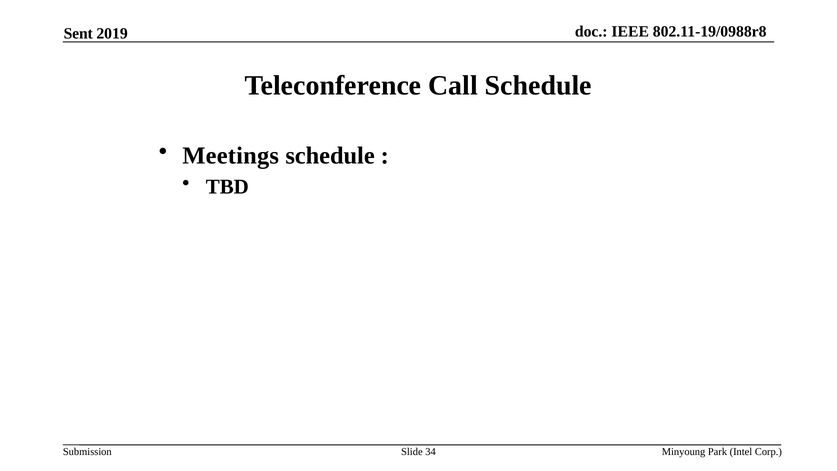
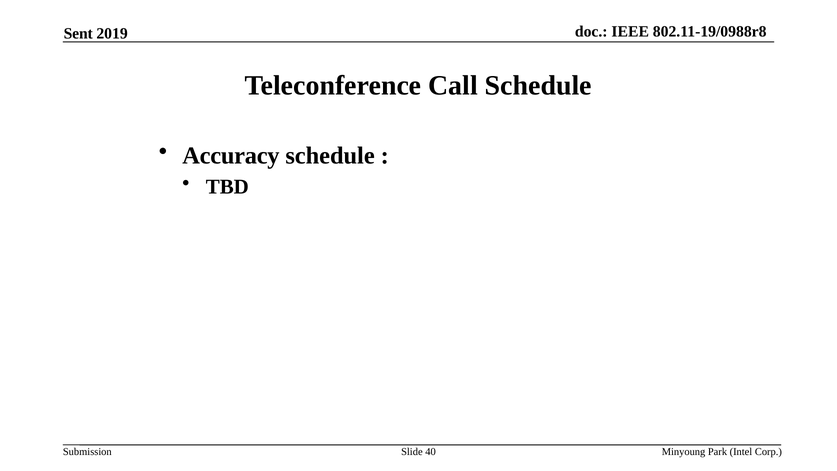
Meetings: Meetings -> Accuracy
34: 34 -> 40
